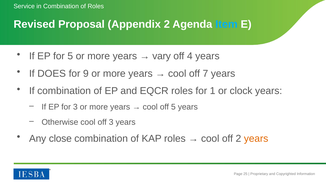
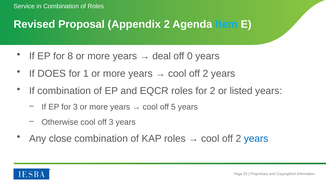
for 5: 5 -> 8
vary: vary -> deal
4: 4 -> 0
9: 9 -> 1
7 at (205, 74): 7 -> 2
for 1: 1 -> 2
clock: clock -> listed
years at (256, 139) colour: orange -> blue
